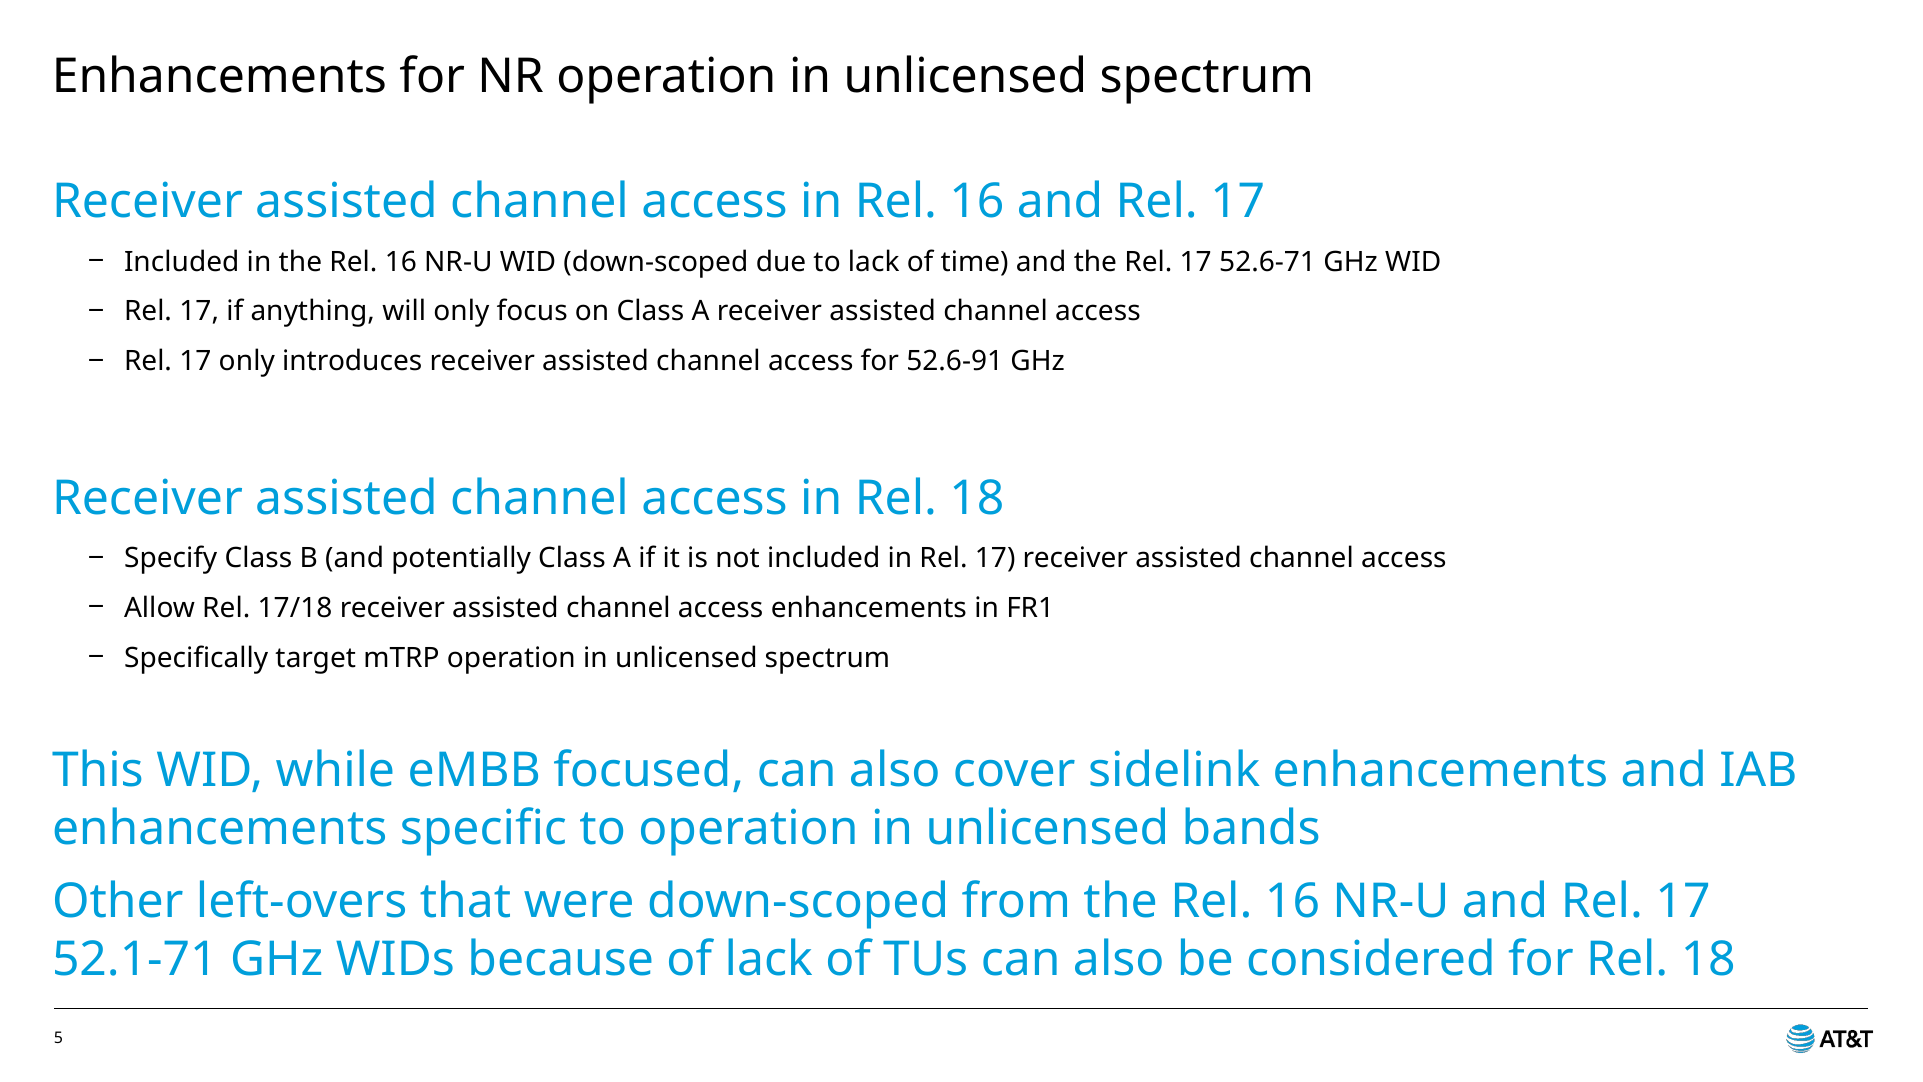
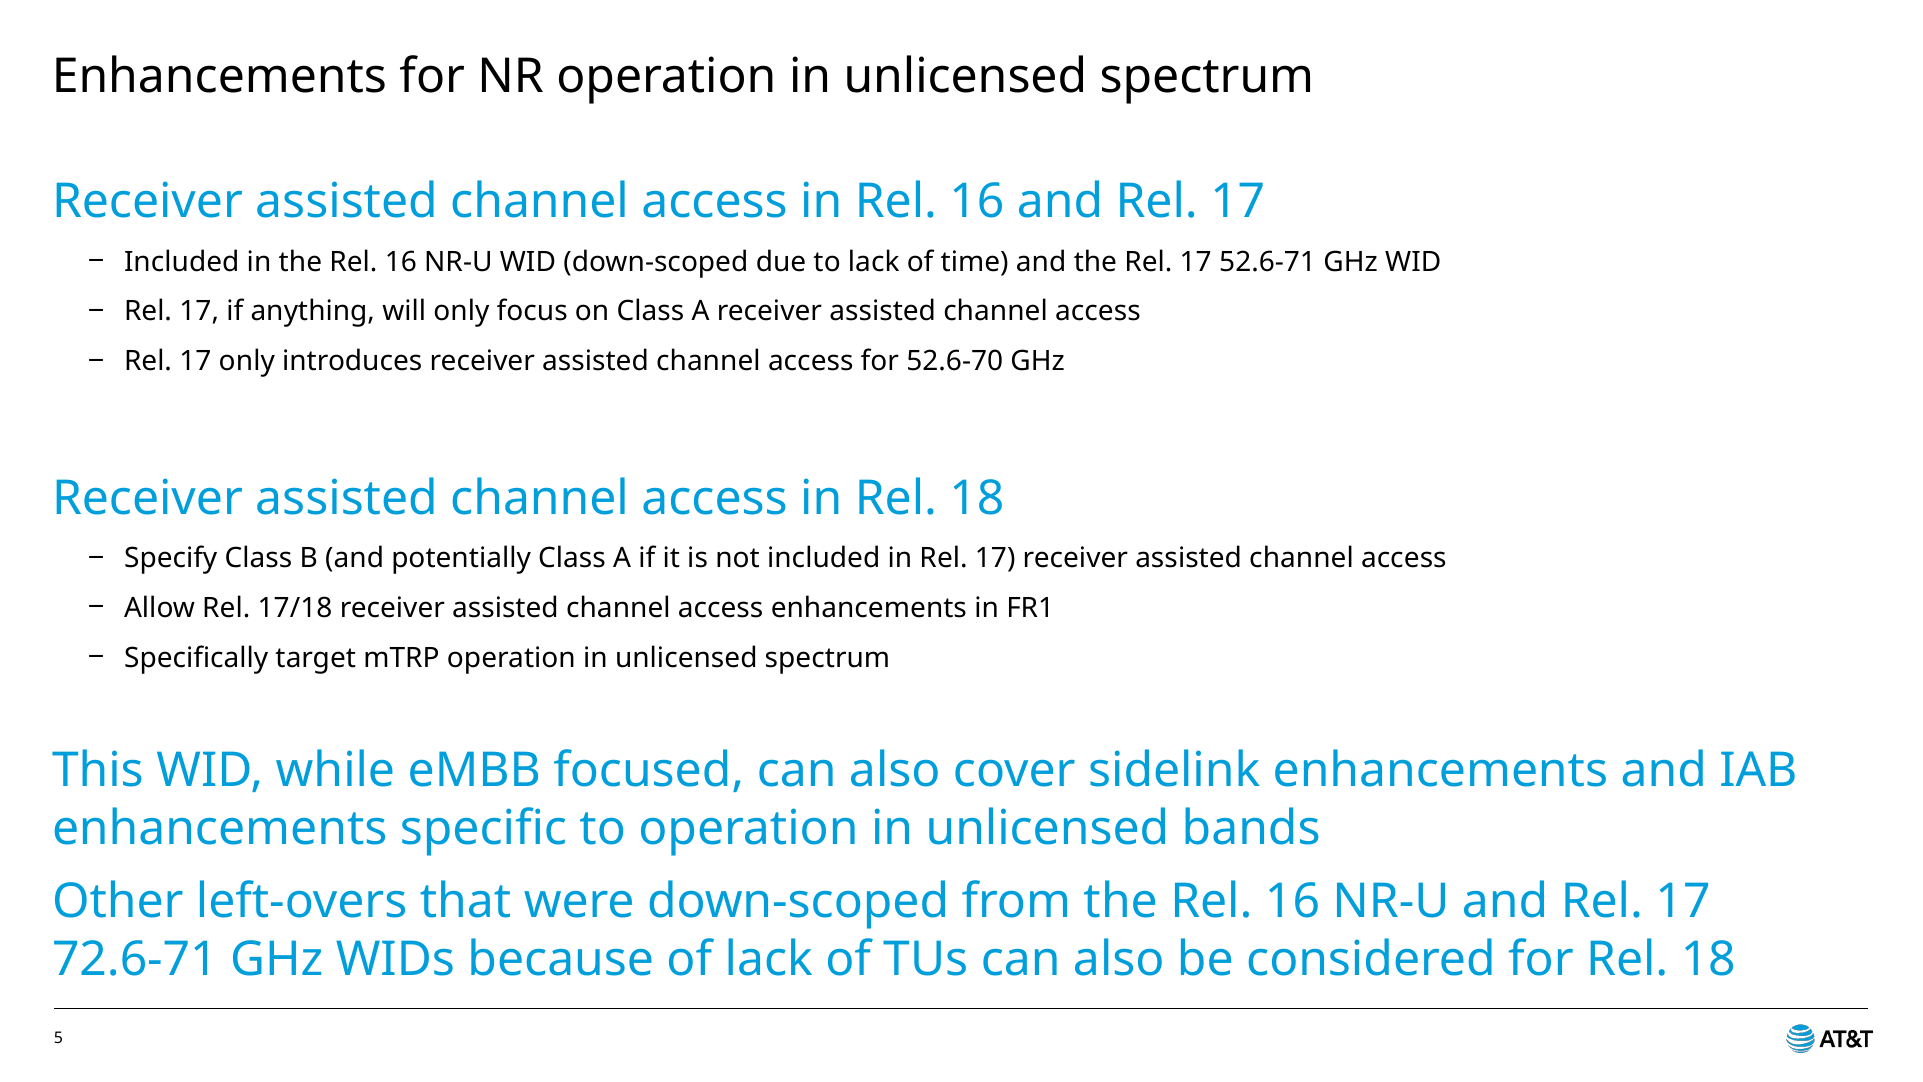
52.6-91: 52.6-91 -> 52.6-70
52.1-71: 52.1-71 -> 72.6-71
